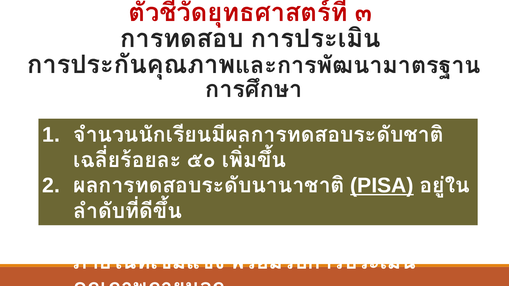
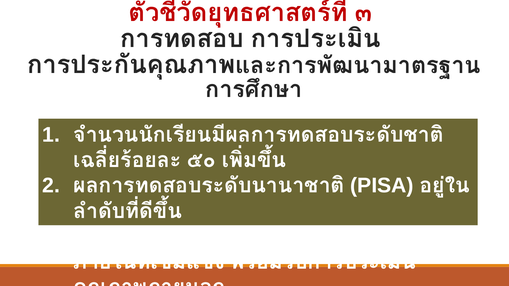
PISA underline: present -> none
